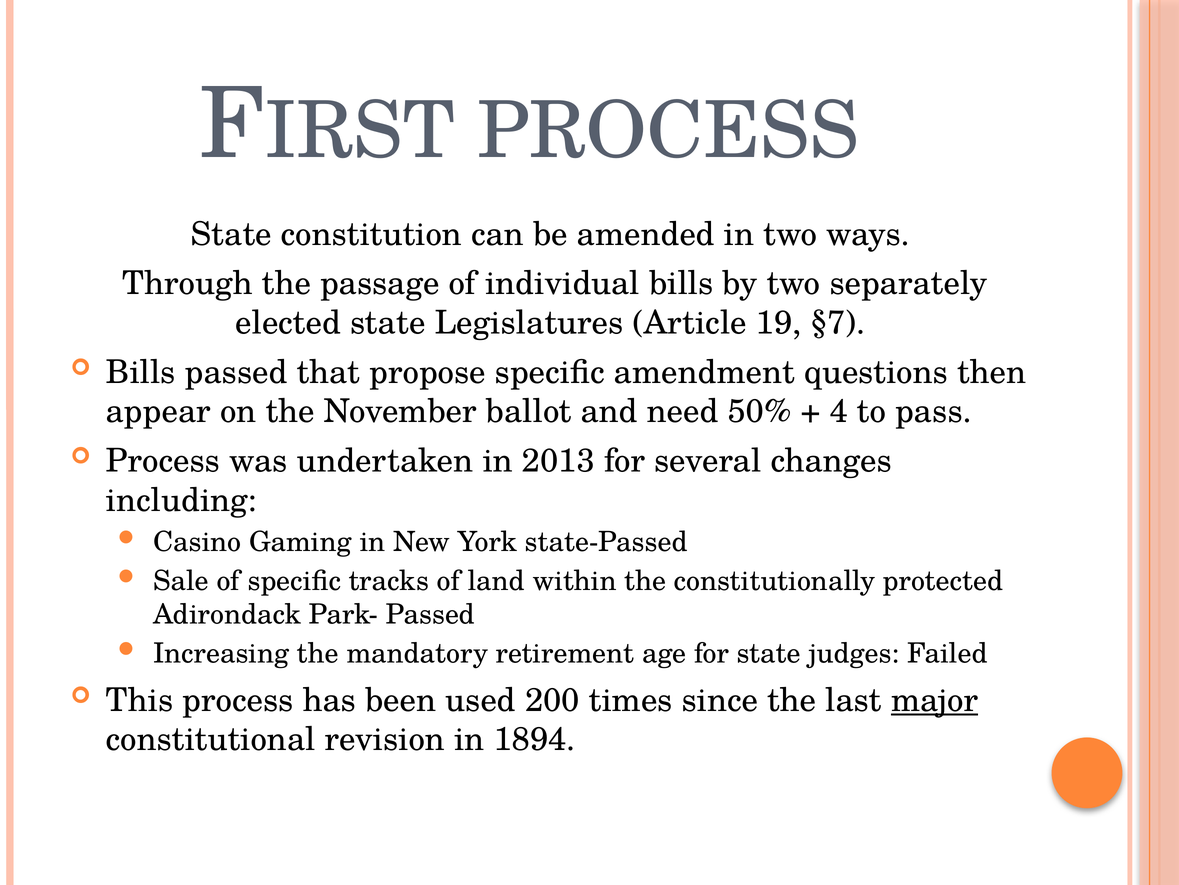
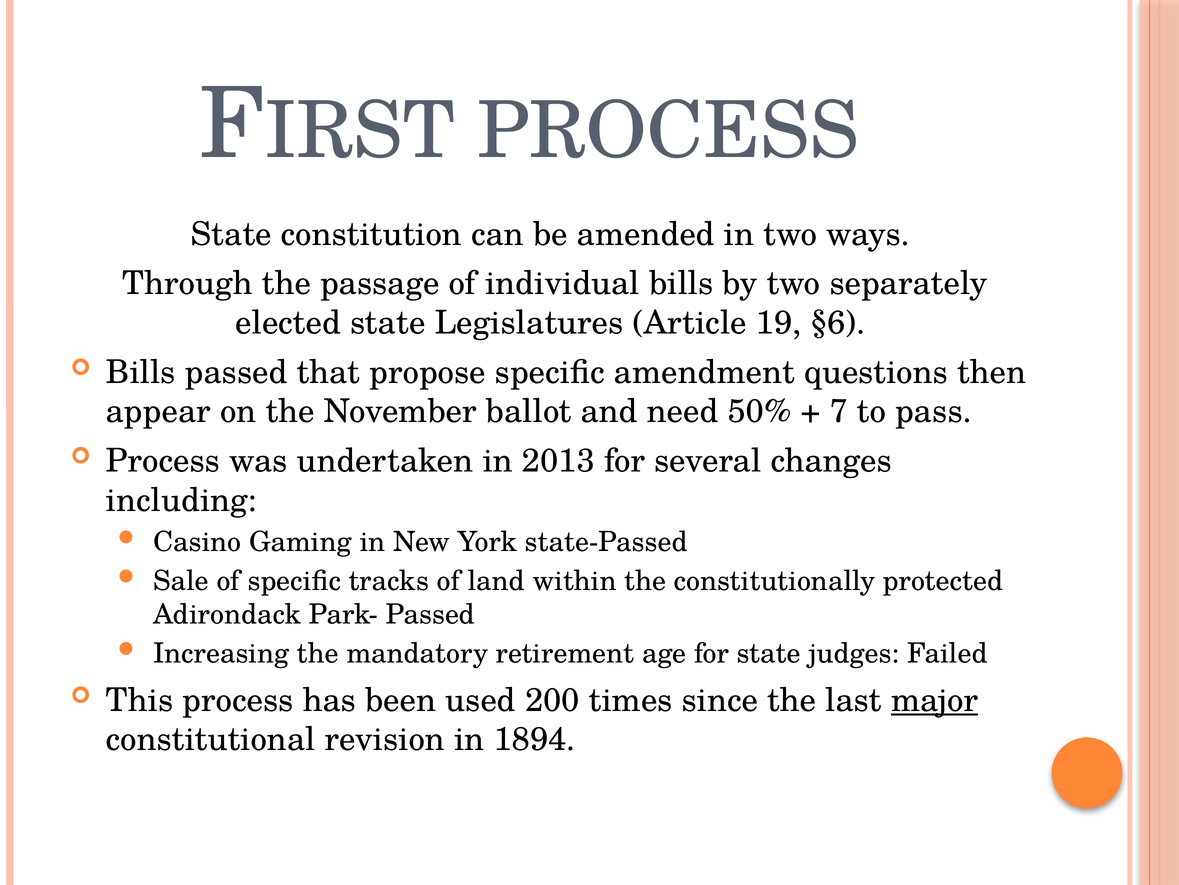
§7: §7 -> §6
4: 4 -> 7
